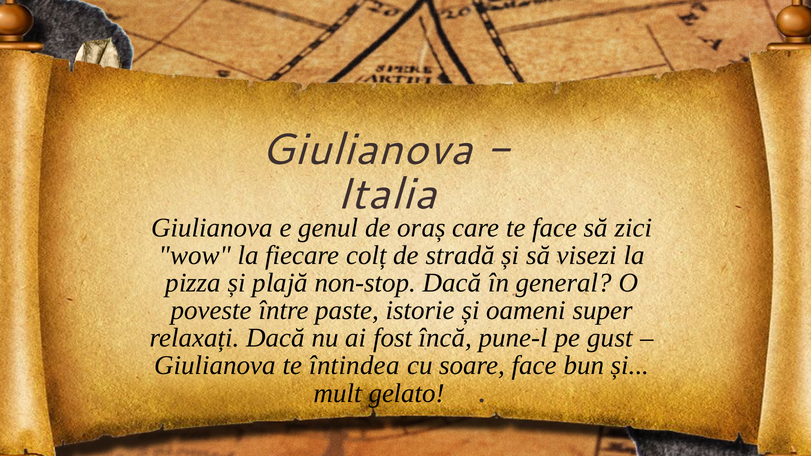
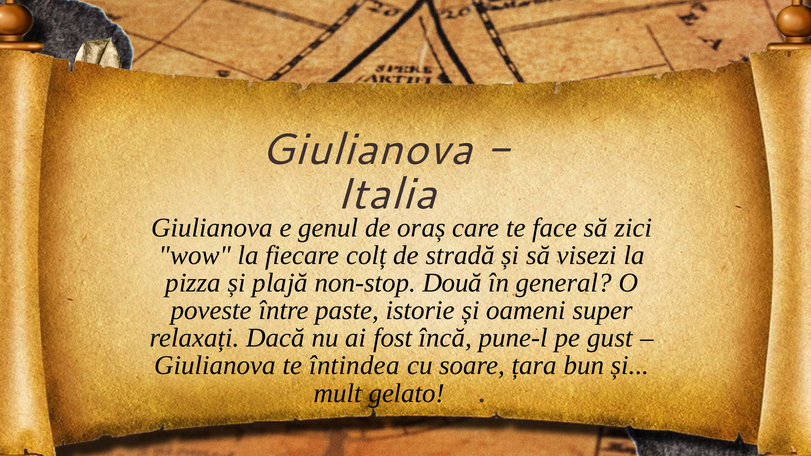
non-stop Dacă: Dacă -> Două
soare face: face -> țara
